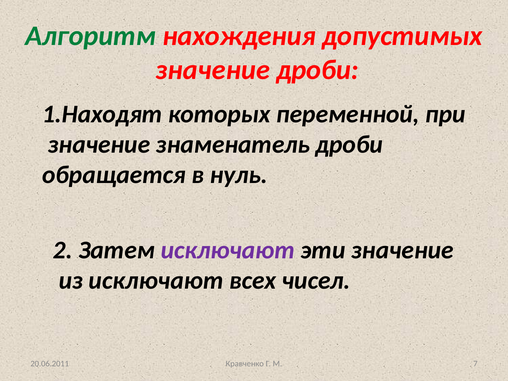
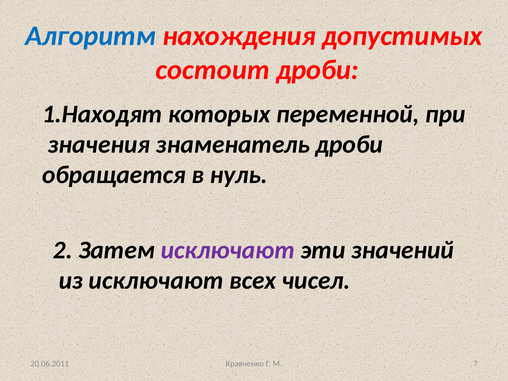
Алгоритм colour: green -> blue
значение at (213, 70): значение -> состоит
значение at (99, 144): значение -> значения
эти значение: значение -> значений
